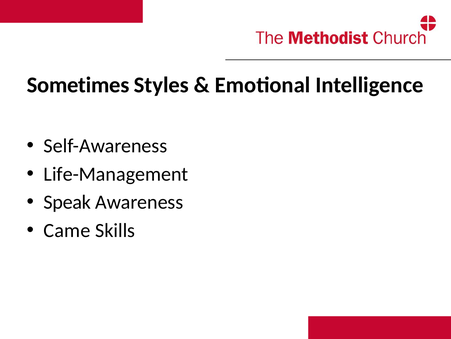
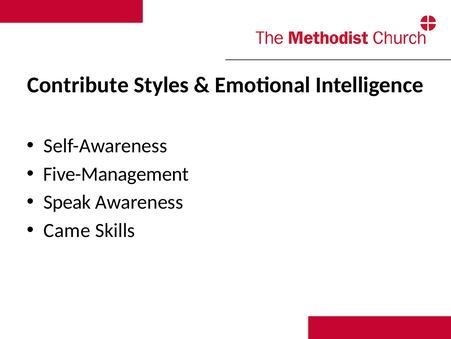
Sometimes: Sometimes -> Contribute
Life-Management: Life-Management -> Five-Management
